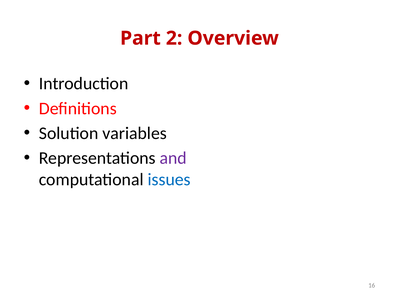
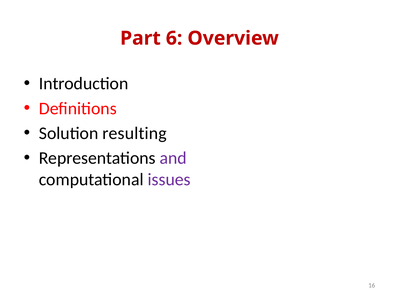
2: 2 -> 6
variables: variables -> resulting
issues colour: blue -> purple
